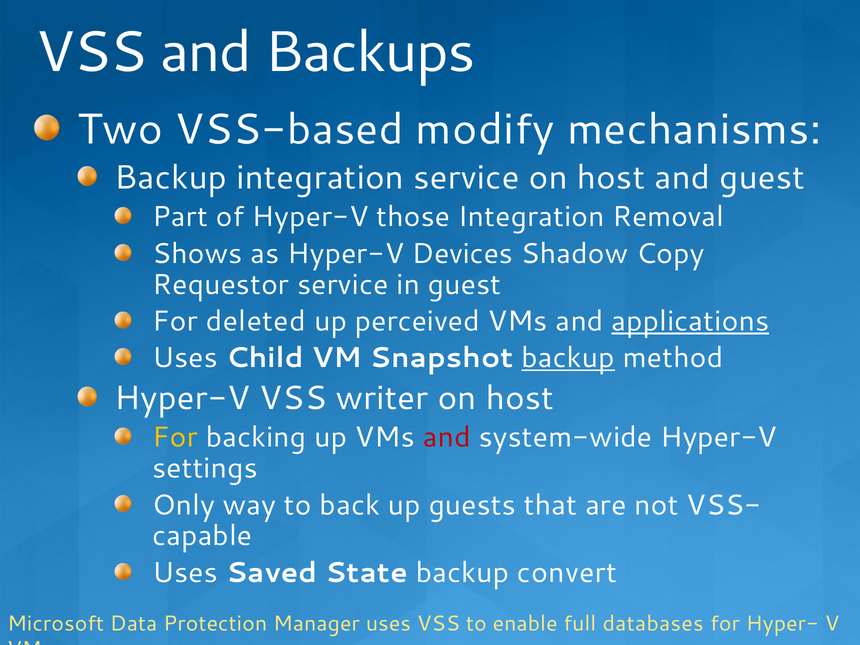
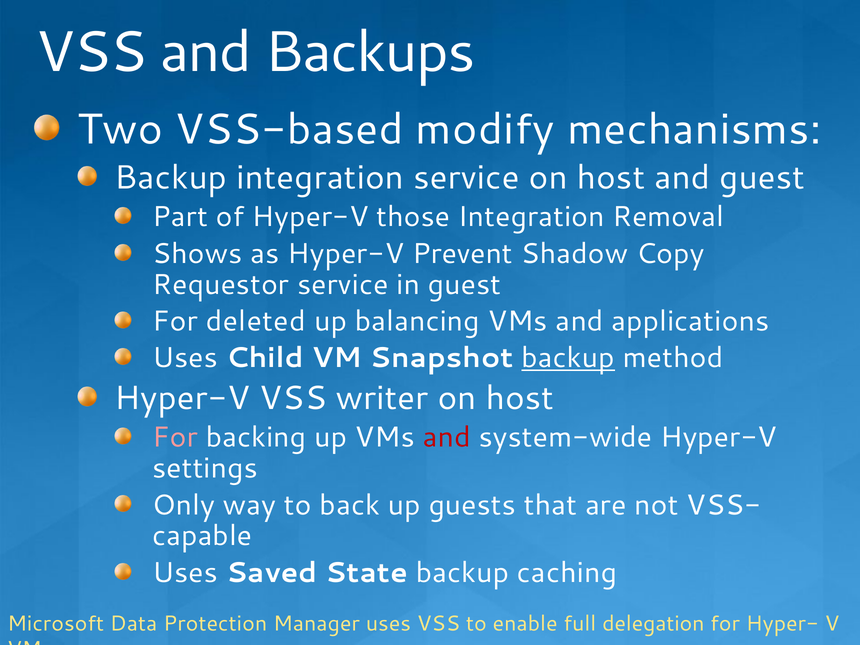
Devices: Devices -> Prevent
perceived: perceived -> balancing
applications underline: present -> none
For at (175, 437) colour: yellow -> pink
convert: convert -> caching
databases: databases -> delegation
